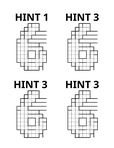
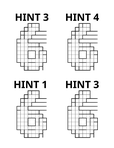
1 at (46, 17): 1 -> 3
3 at (96, 17): 3 -> 4
3 at (45, 85): 3 -> 1
